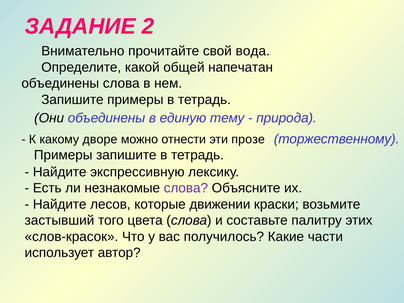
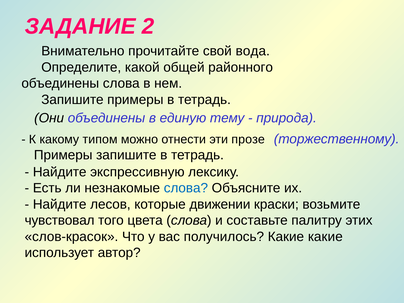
напечатан: напечатан -> районного
дворе: дворе -> типом
слова at (186, 188) colour: purple -> blue
застывший: застывший -> чувствовал
Какие части: части -> какие
